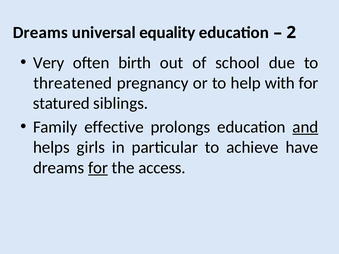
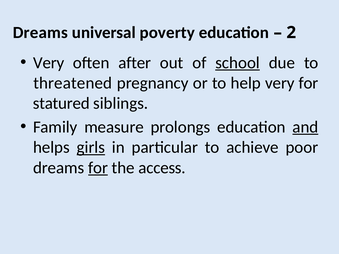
equality: equality -> poverty
birth: birth -> after
school underline: none -> present
help with: with -> very
effective: effective -> measure
girls underline: none -> present
have: have -> poor
